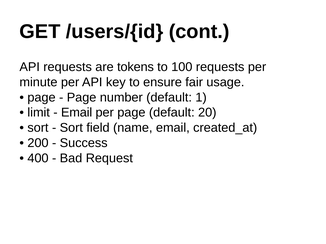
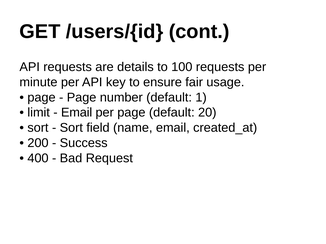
tokens: tokens -> details
